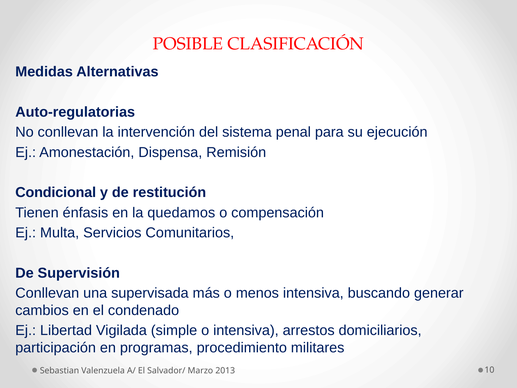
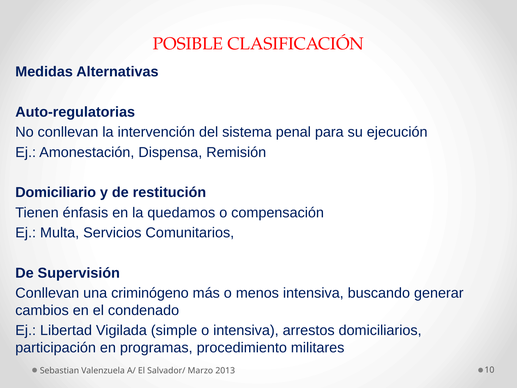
Condicional: Condicional -> Domiciliario
supervisada: supervisada -> criminógeno
